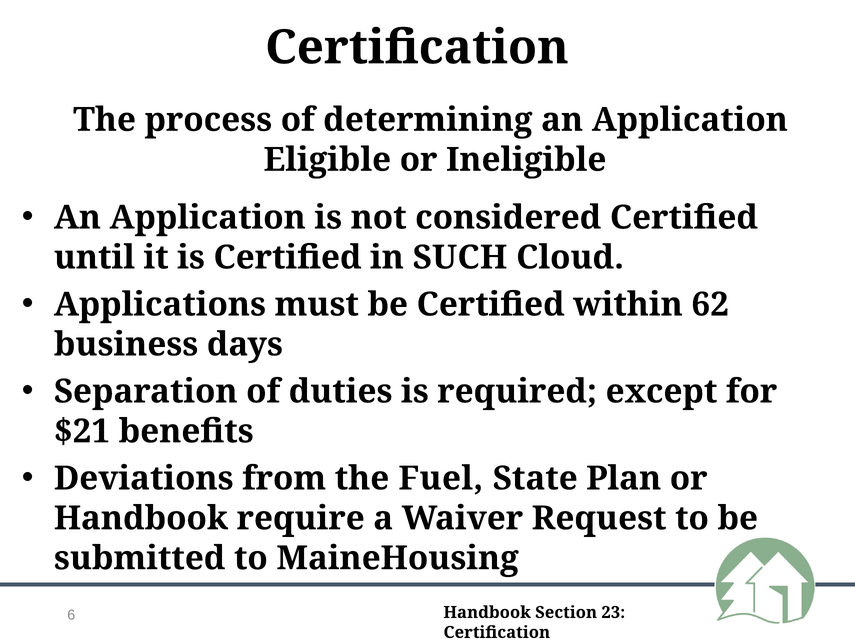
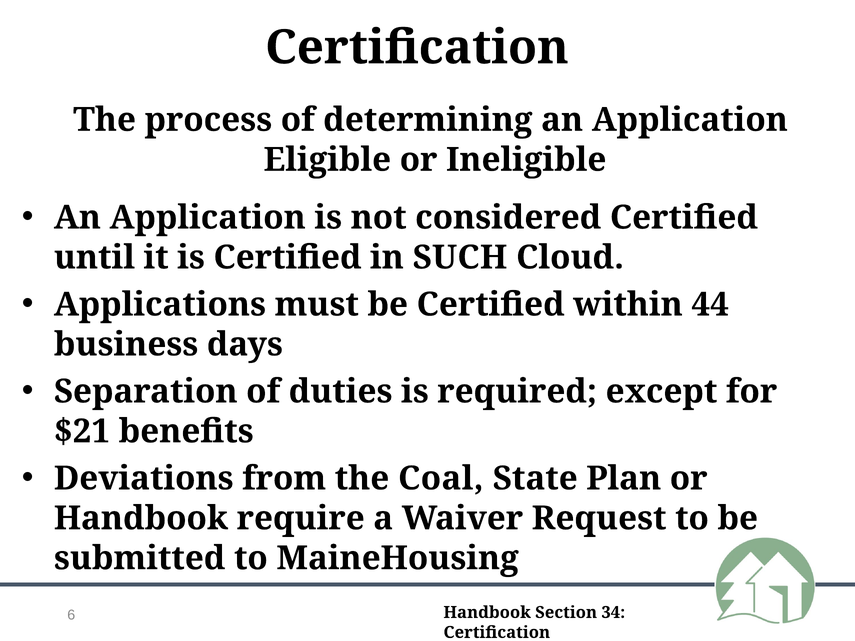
62: 62 -> 44
Fuel: Fuel -> Coal
23: 23 -> 34
